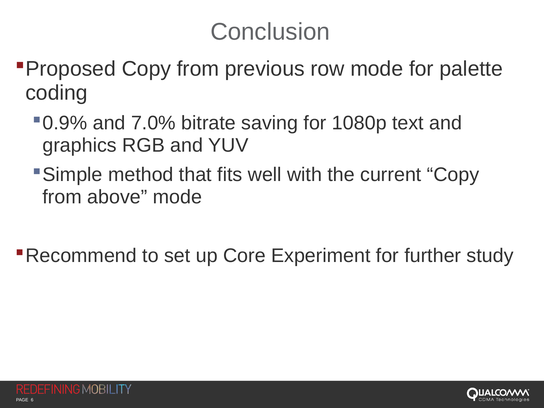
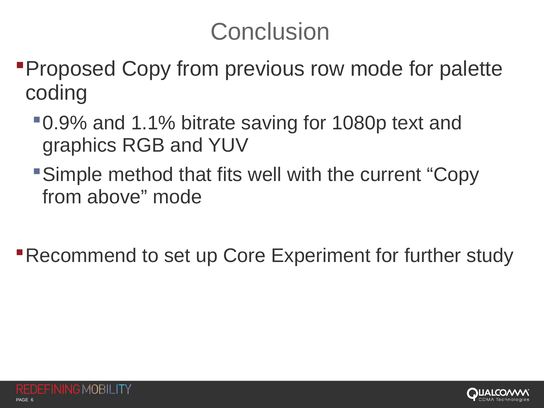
7.0%: 7.0% -> 1.1%
